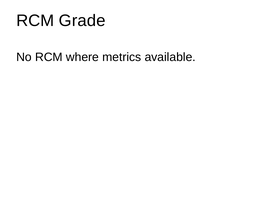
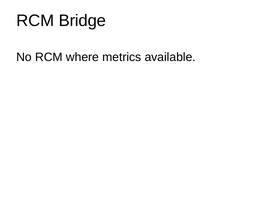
Grade: Grade -> Bridge
